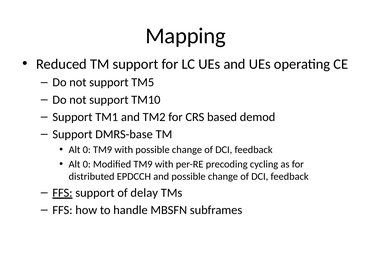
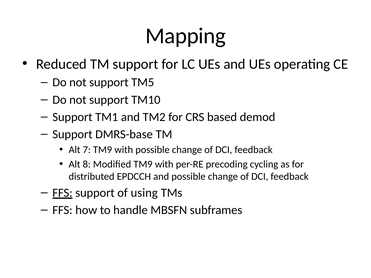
0 at (87, 150): 0 -> 7
0 at (87, 164): 0 -> 8
delay: delay -> using
